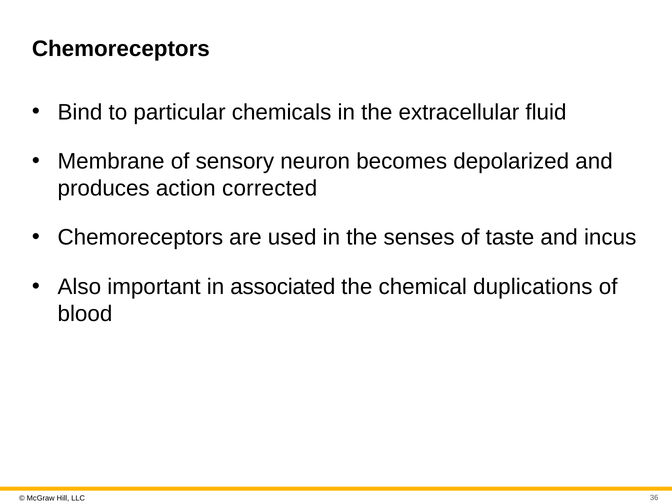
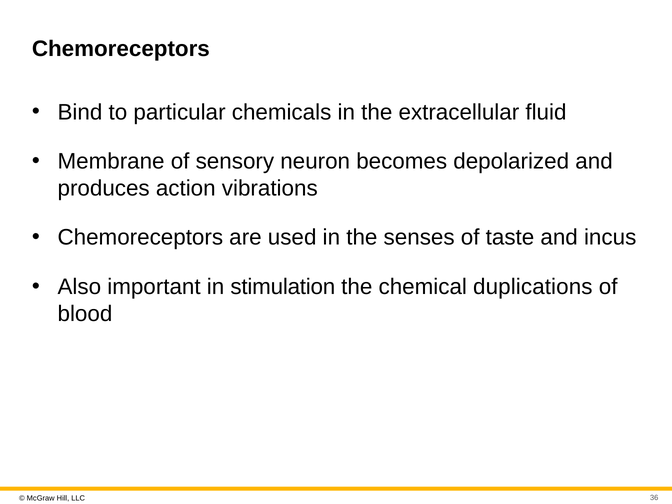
corrected: corrected -> vibrations
associated: associated -> stimulation
